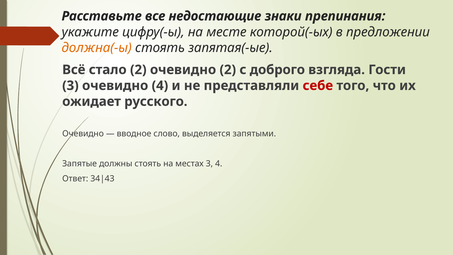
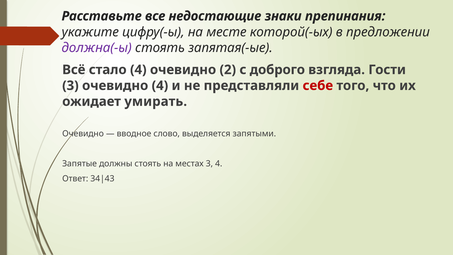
должна(-ы colour: orange -> purple
стало 2: 2 -> 4
русского: русского -> умирать
